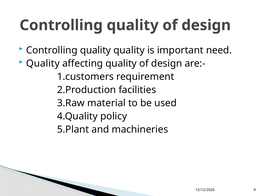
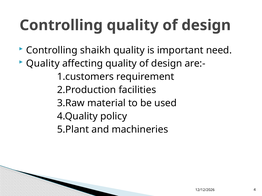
quality at (95, 50): quality -> shaikh
